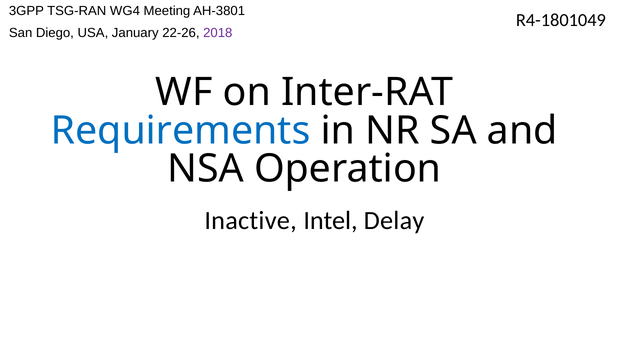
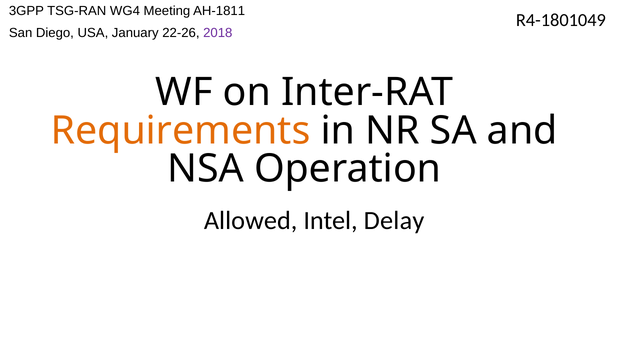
AH-3801: AH-3801 -> AH-1811
Requirements colour: blue -> orange
Inactive: Inactive -> Allowed
